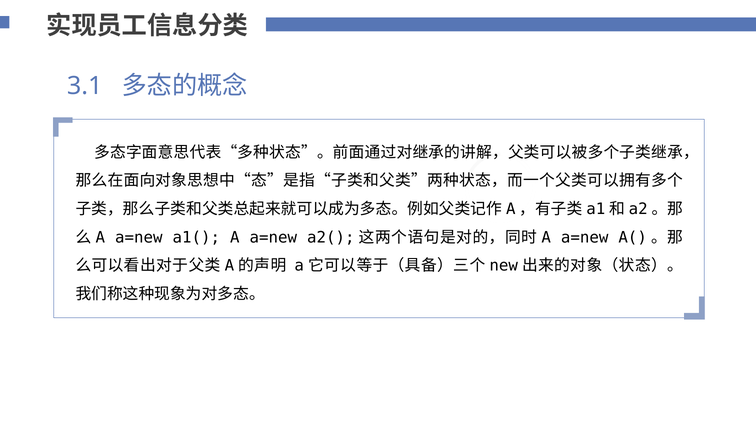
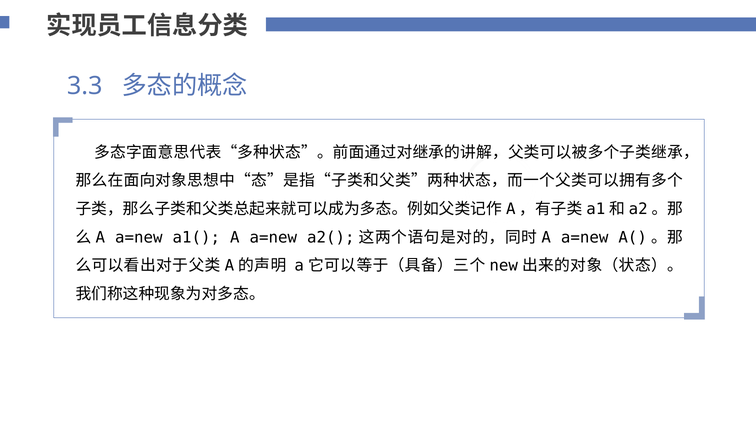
3.1: 3.1 -> 3.3
